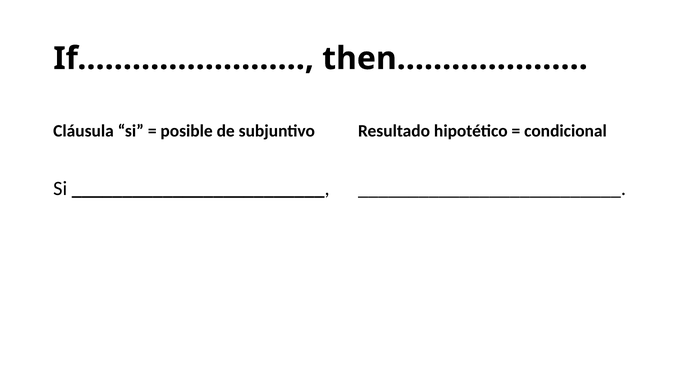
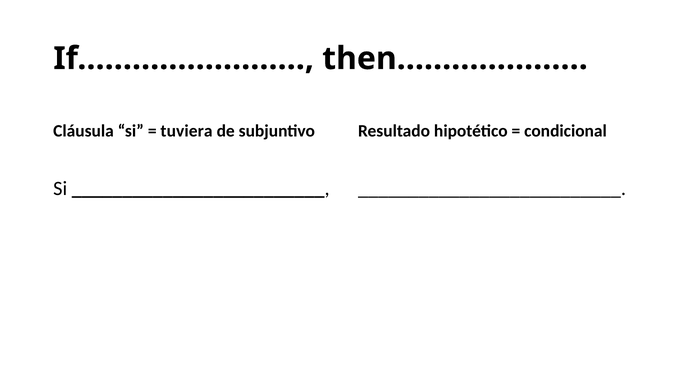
posible: posible -> tuviera
